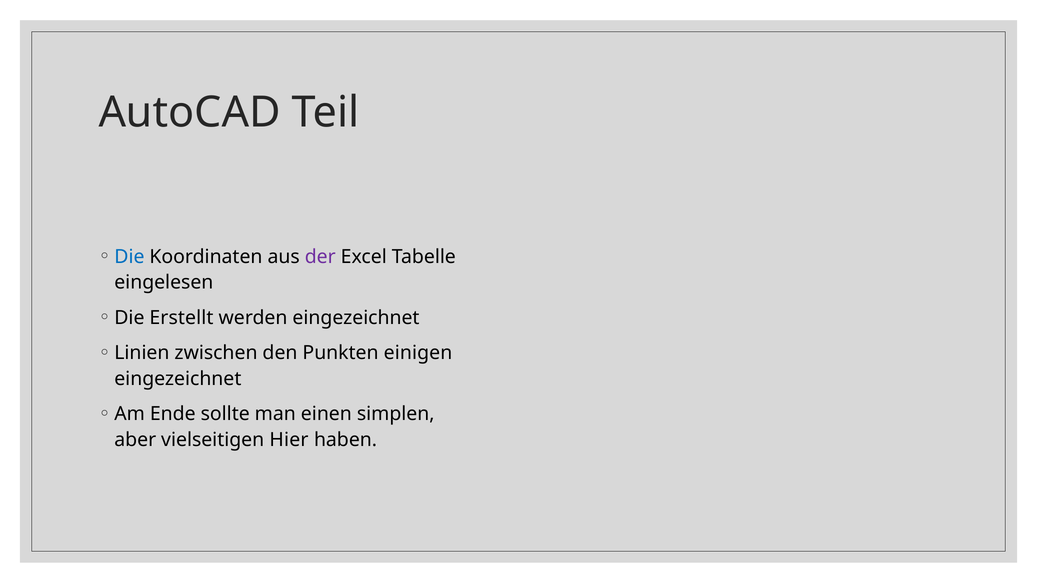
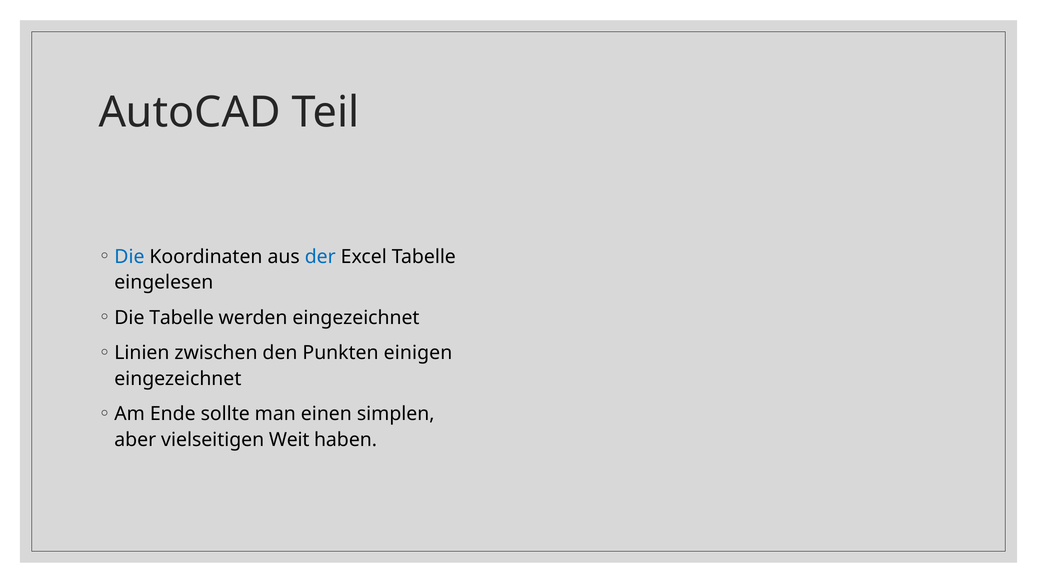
der colour: purple -> blue
Die Erstellt: Erstellt -> Tabelle
Hier: Hier -> Weit
